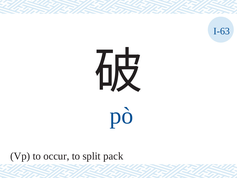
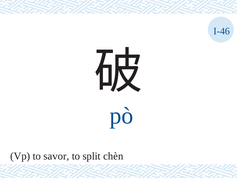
I-63: I-63 -> I-46
occur: occur -> savor
pack: pack -> chèn
